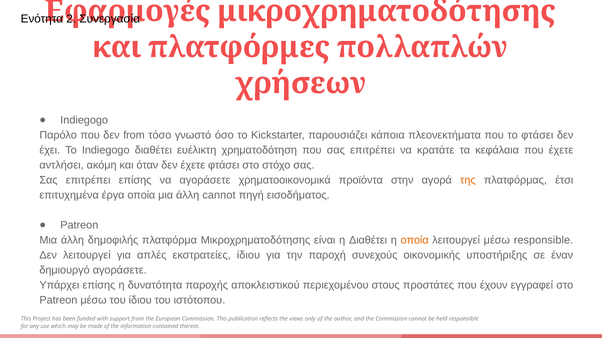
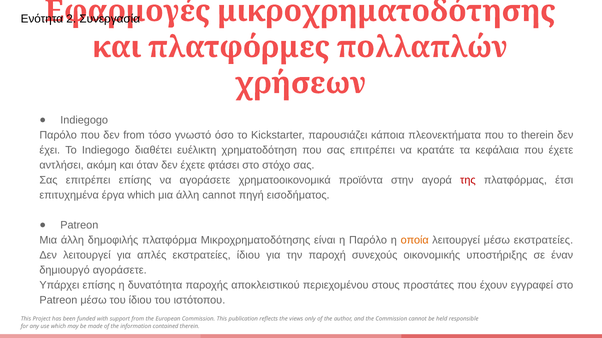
το φτάσει: φτάσει -> therein
της colour: orange -> red
έργα οποία: οποία -> which
η Διαθέτει: Διαθέτει -> Παρόλο
μέσω responsible: responsible -> εκστρατείες
